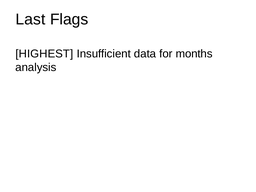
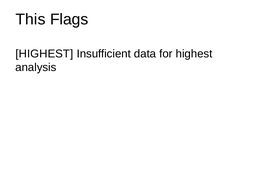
Last: Last -> This
for months: months -> highest
